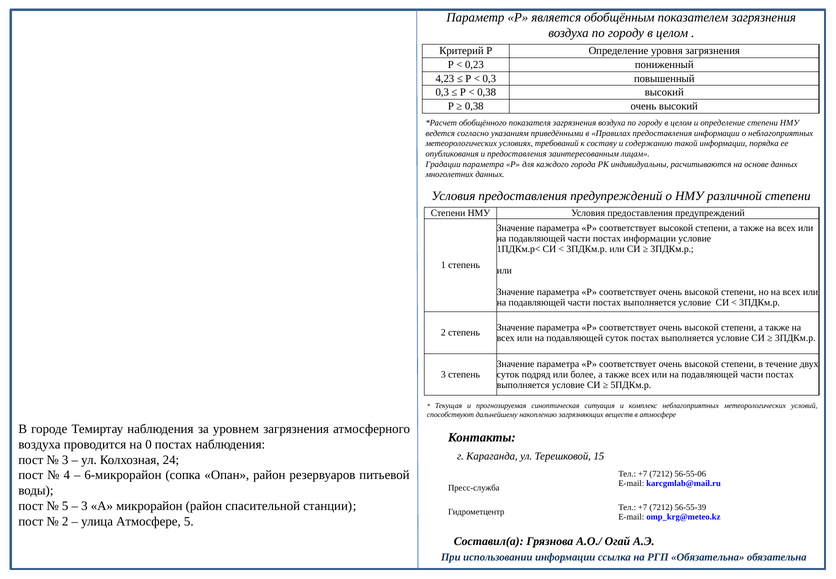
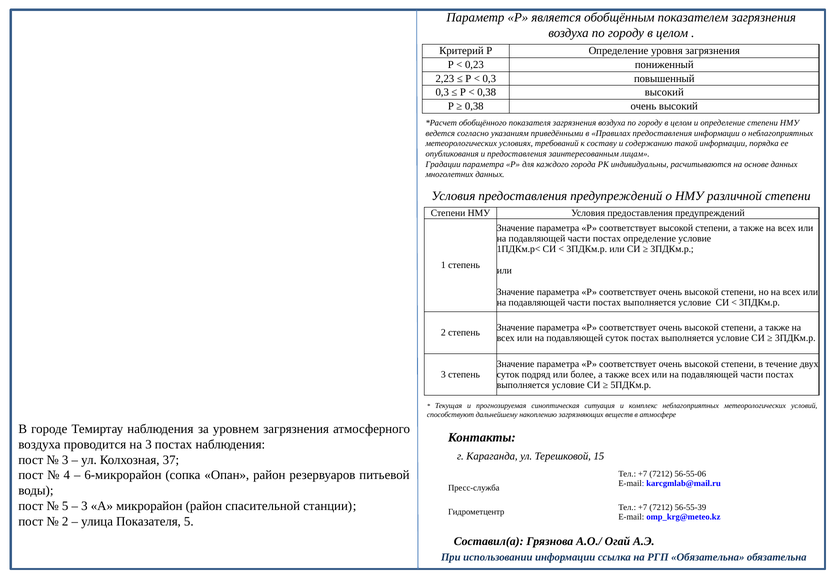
4,23: 4,23 -> 2,23
постах информации: информации -> определение
на 0: 0 -> 3
24: 24 -> 37
улица Атмосфере: Атмосфере -> Показателя
